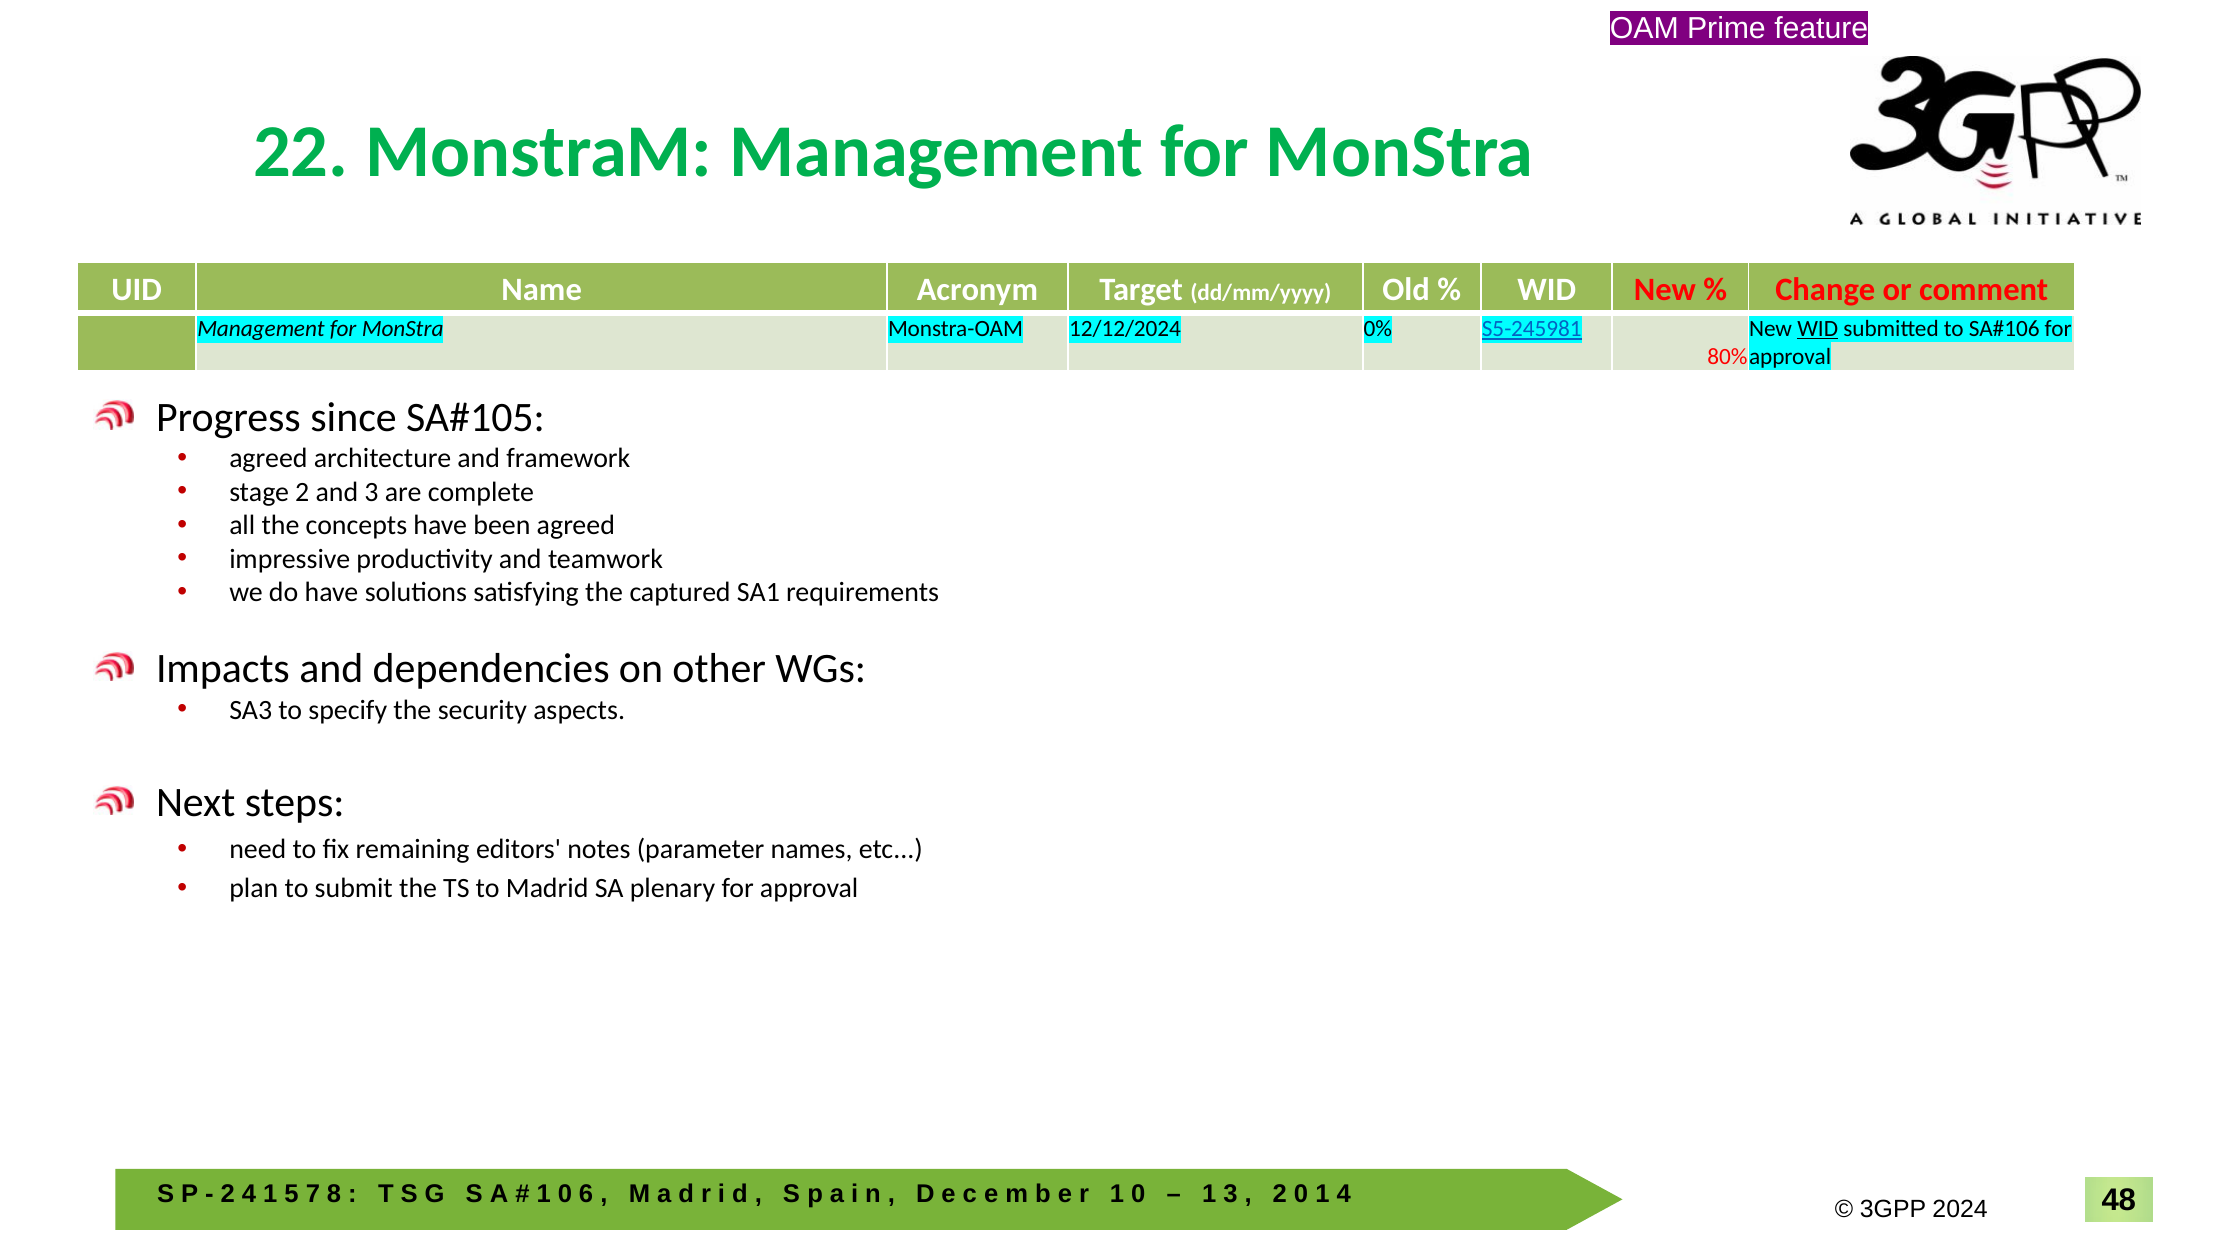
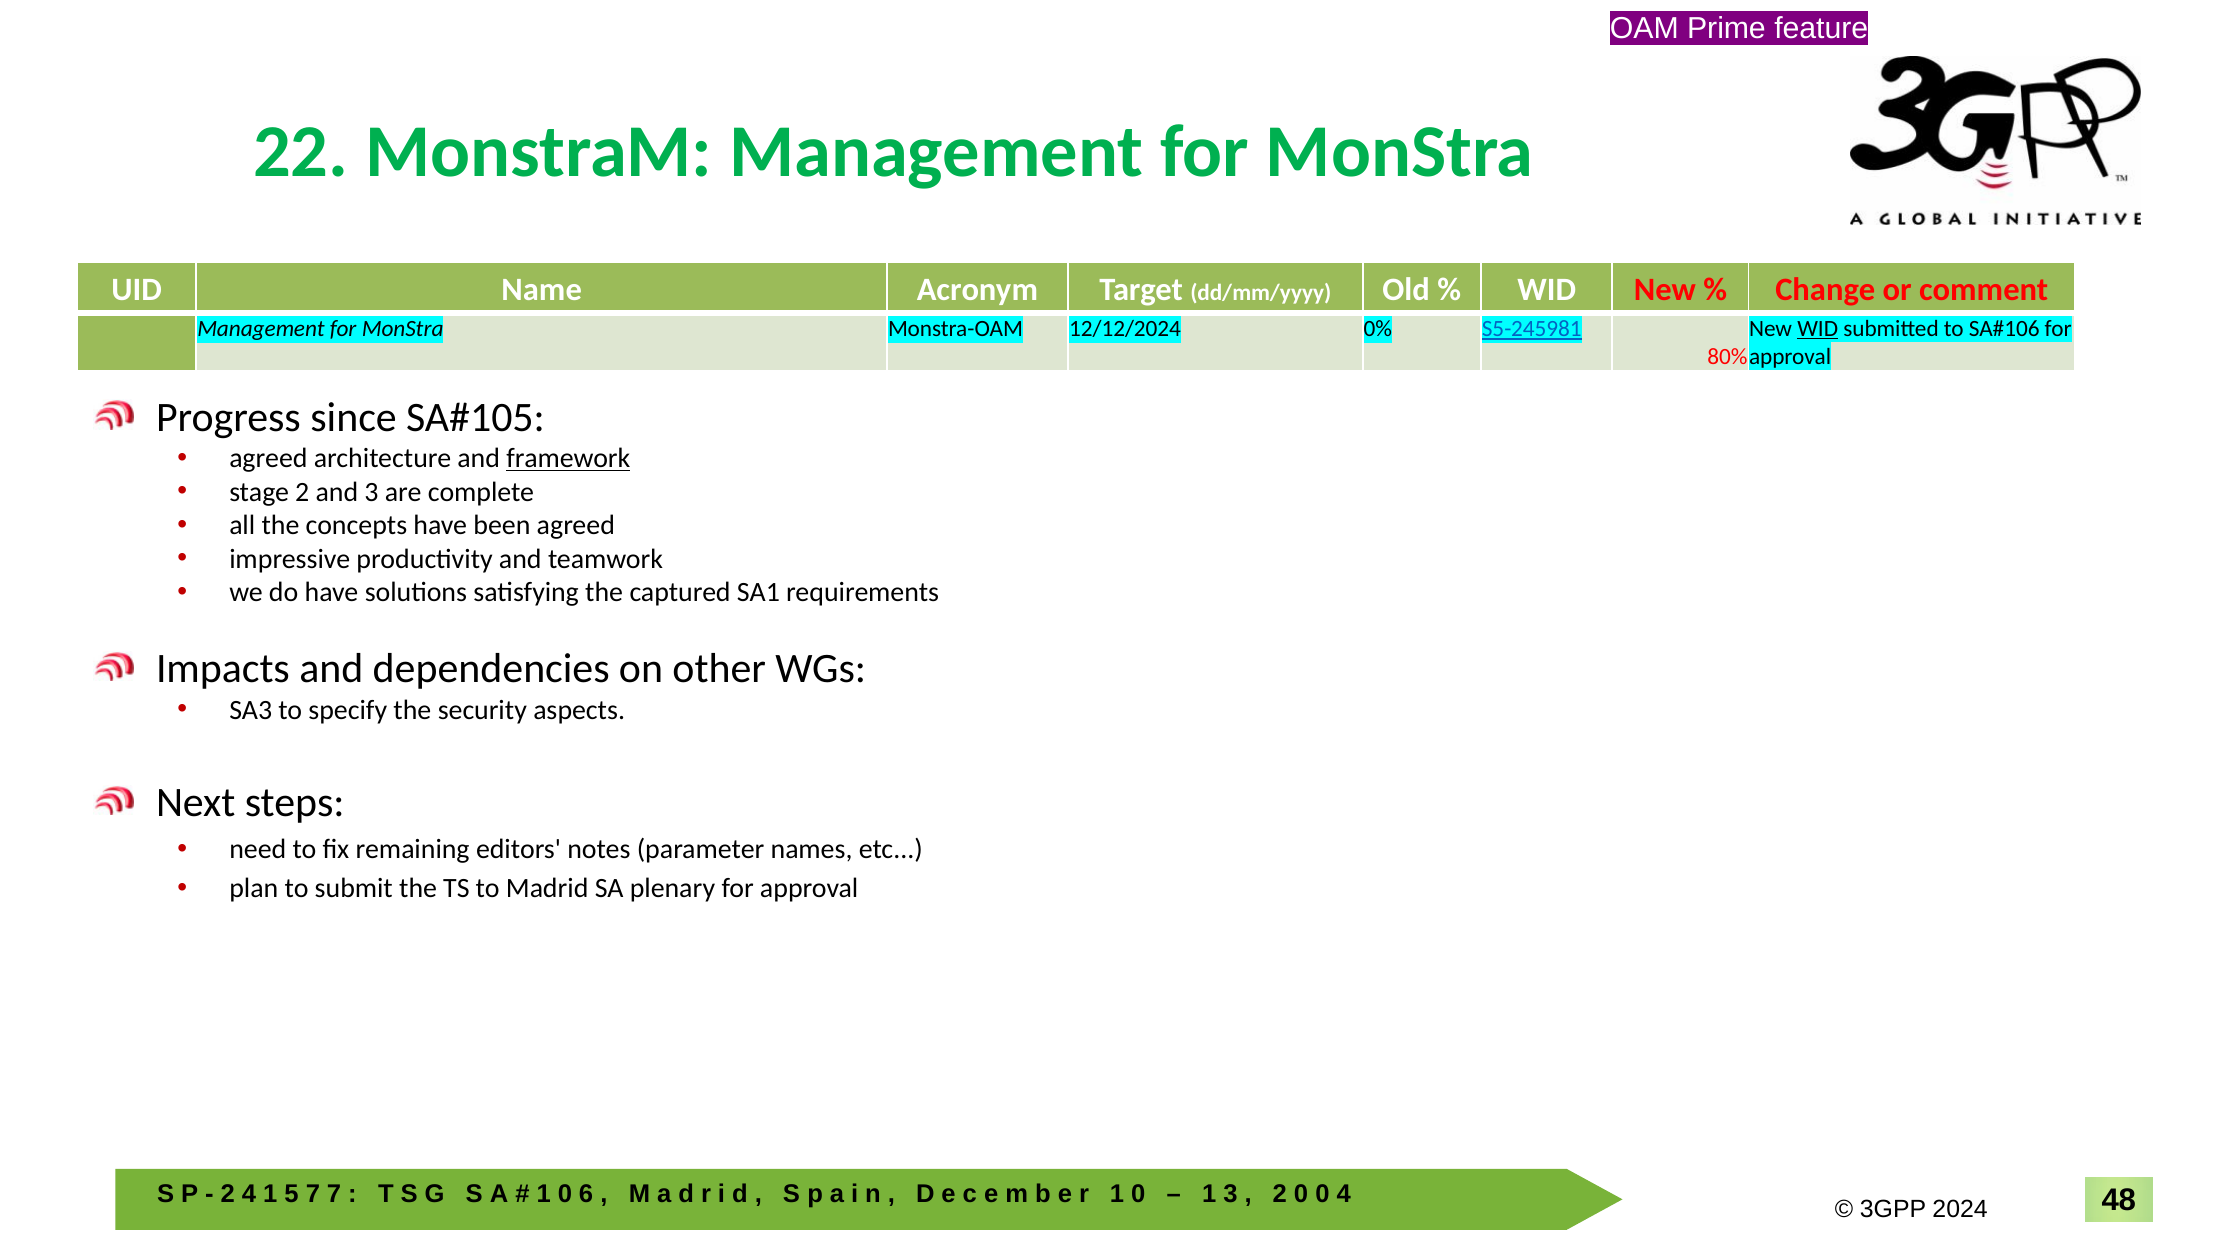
framework underline: none -> present
8 at (334, 1193): 8 -> 7
1 at (1322, 1193): 1 -> 0
